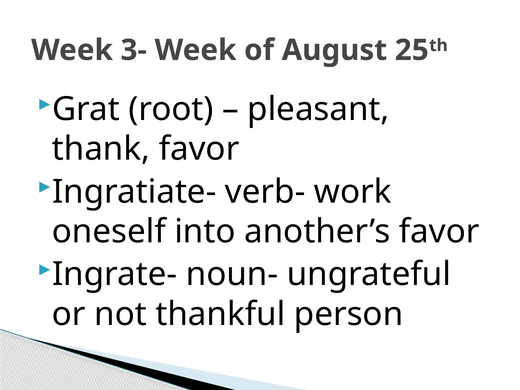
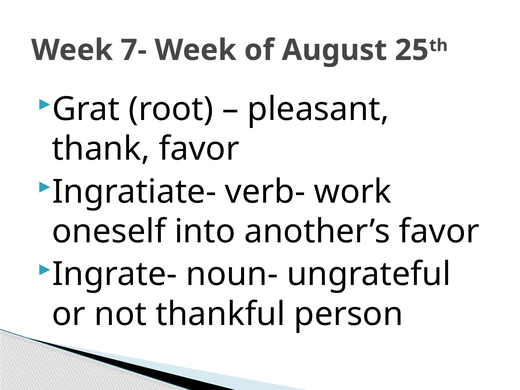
3-: 3- -> 7-
